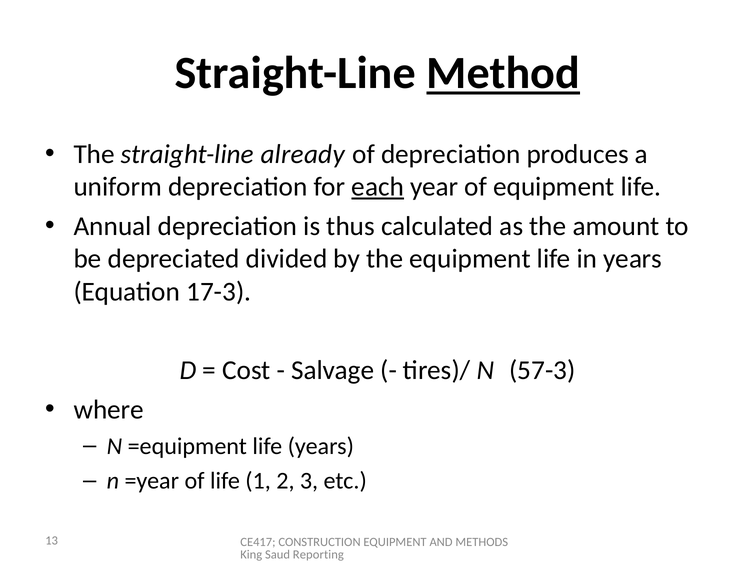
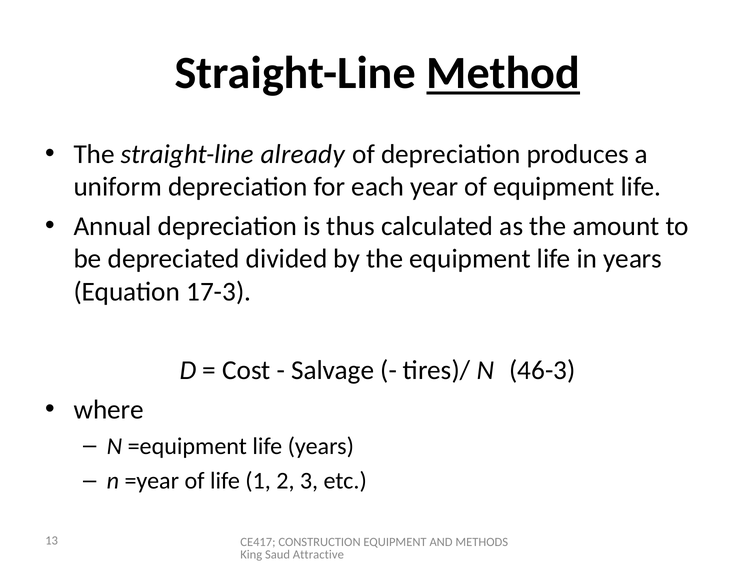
each underline: present -> none
57-3: 57-3 -> 46-3
Reporting: Reporting -> Attractive
